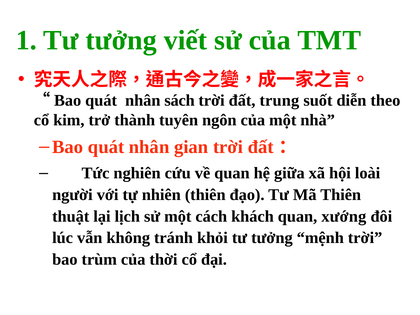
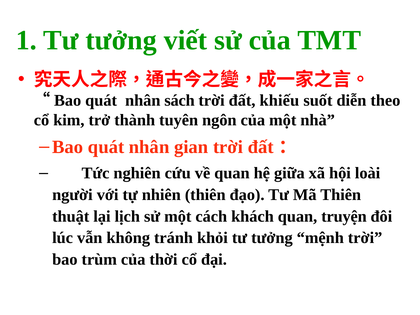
trung: trung -> khiếu
xướng: xướng -> truyện
